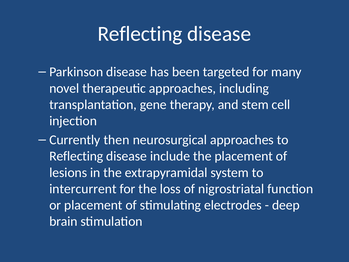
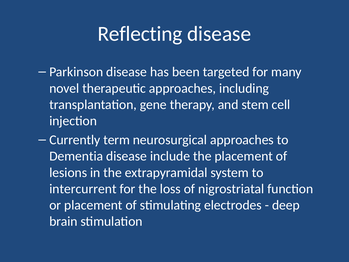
then: then -> term
Reflecting at (76, 156): Reflecting -> Dementia
